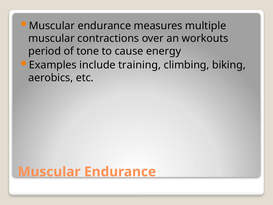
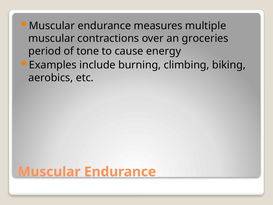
workouts: workouts -> groceries
training: training -> burning
